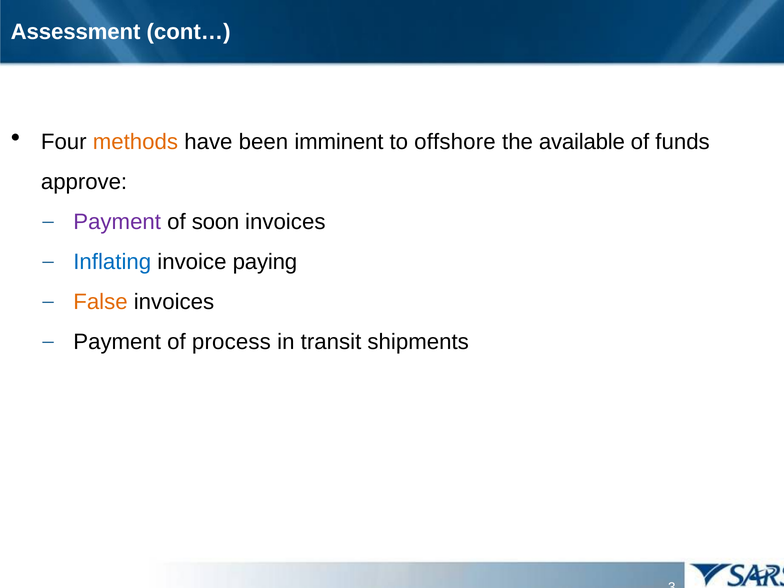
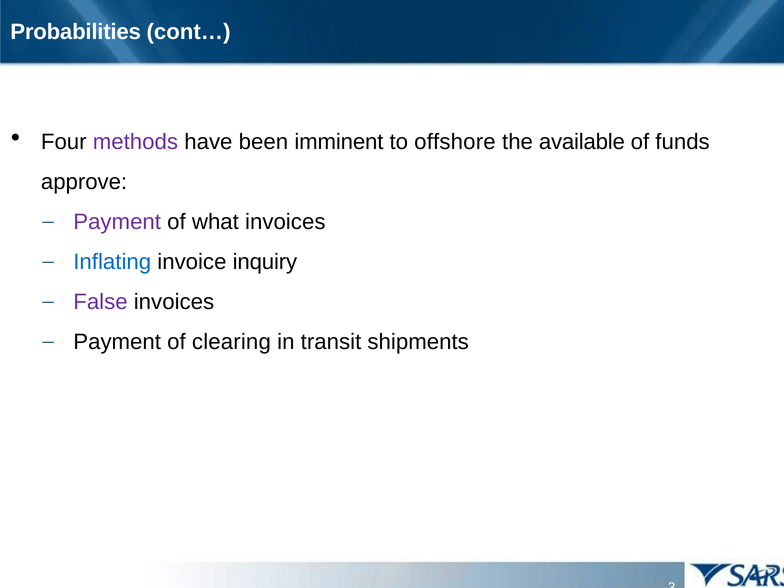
Assessment: Assessment -> Probabilities
methods colour: orange -> purple
soon: soon -> what
paying: paying -> inquiry
False colour: orange -> purple
process: process -> clearing
